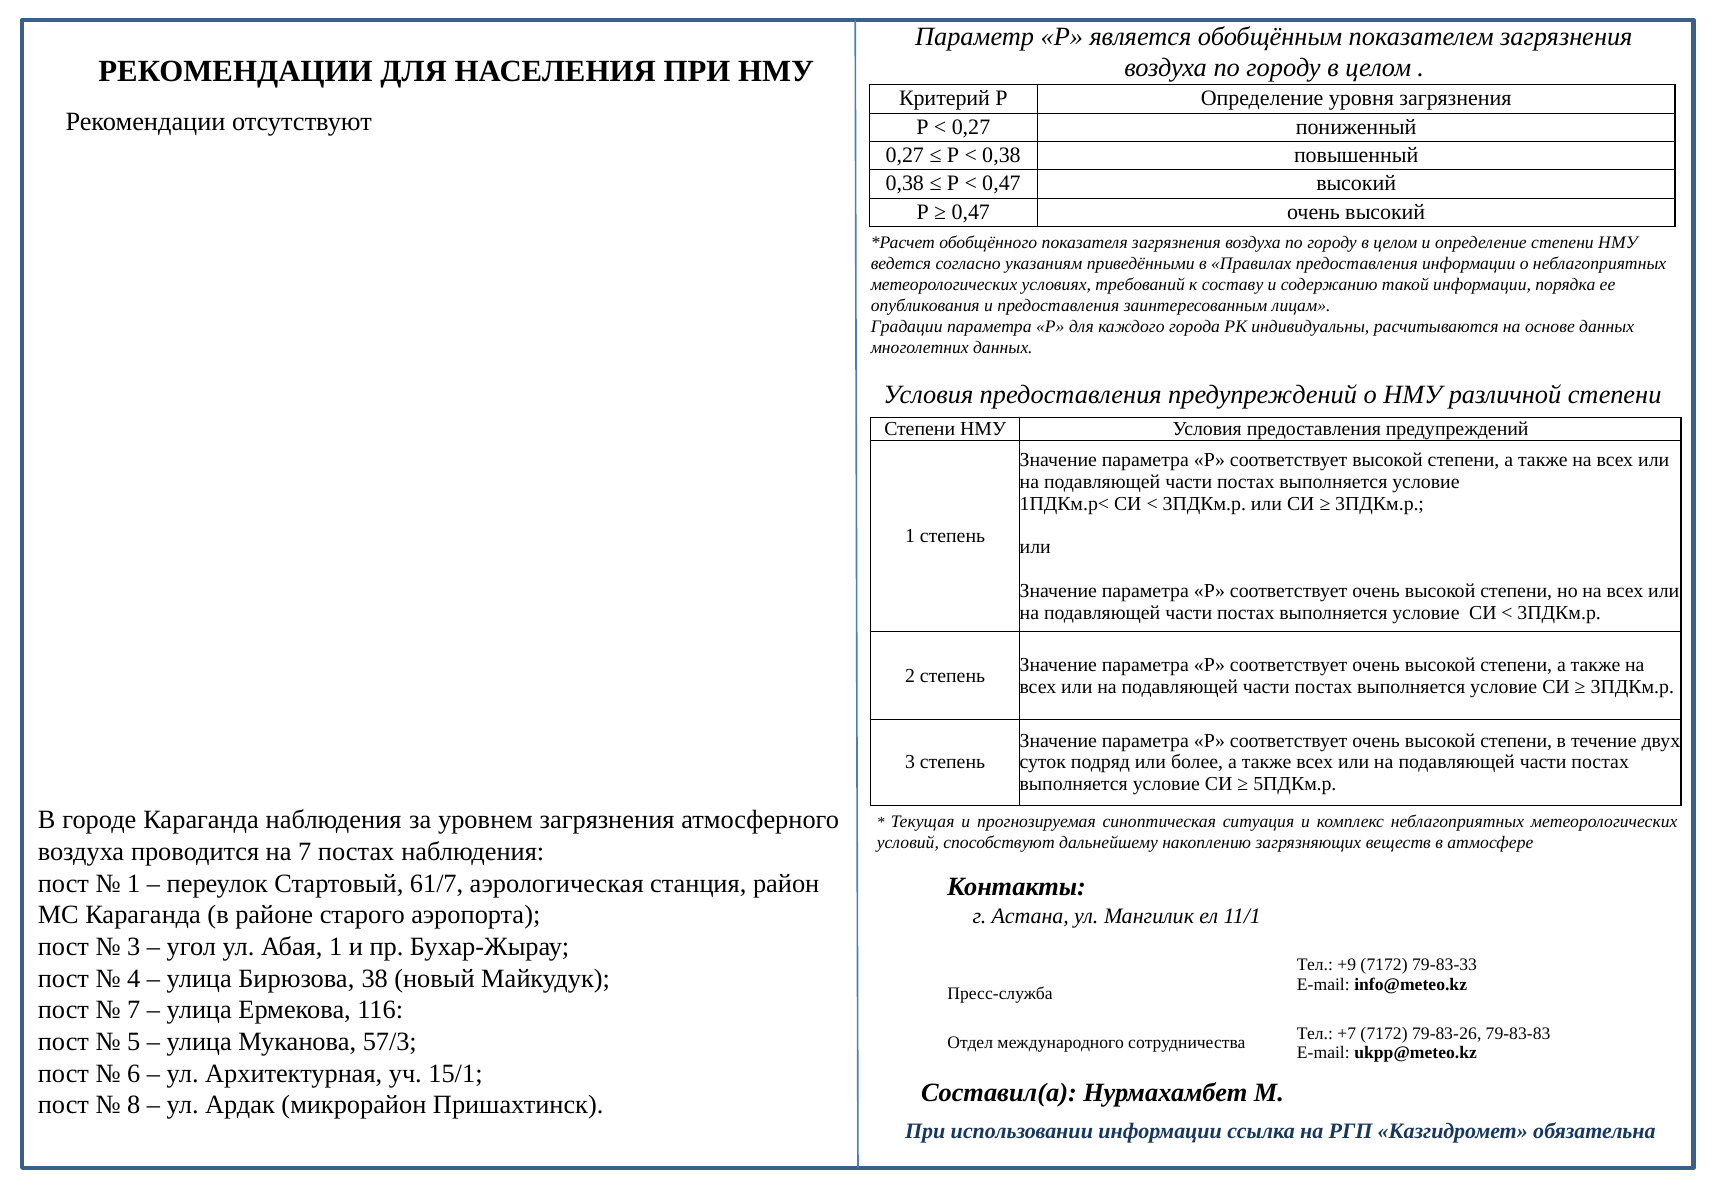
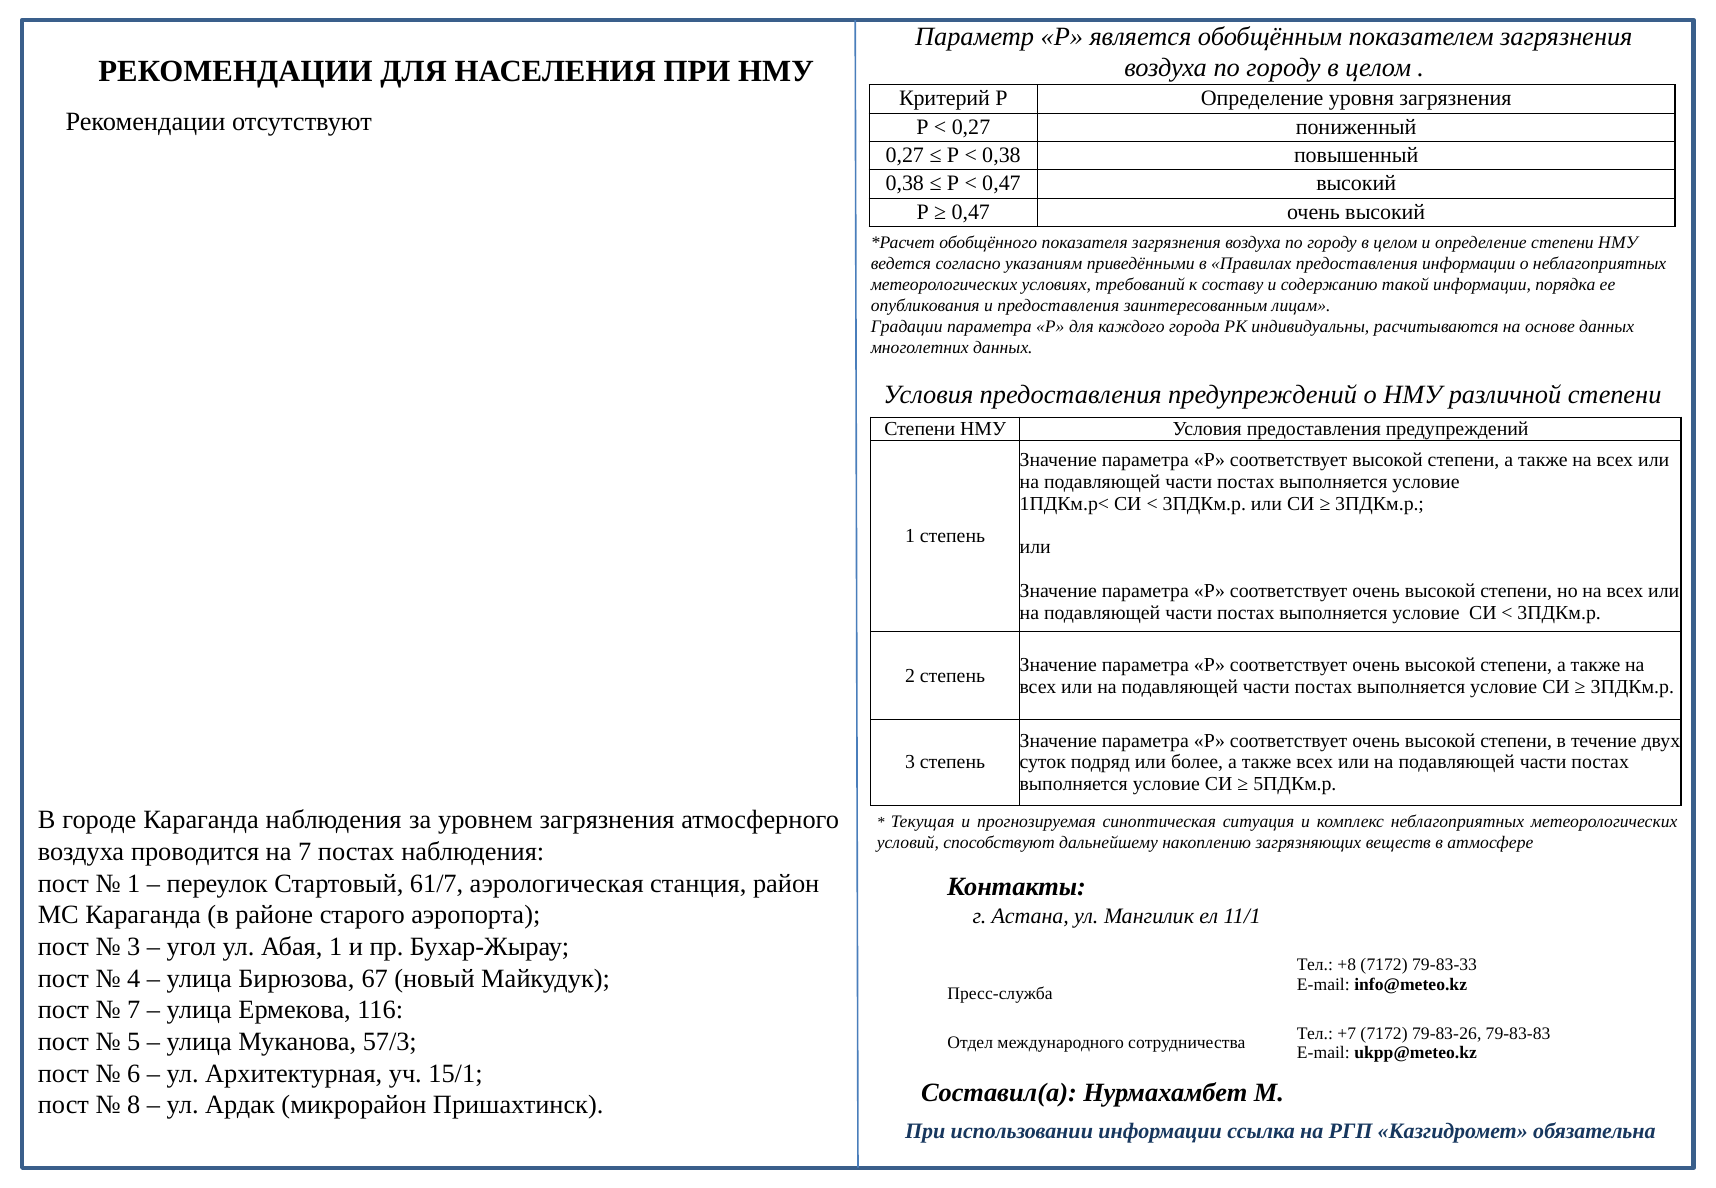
+9: +9 -> +8
38: 38 -> 67
